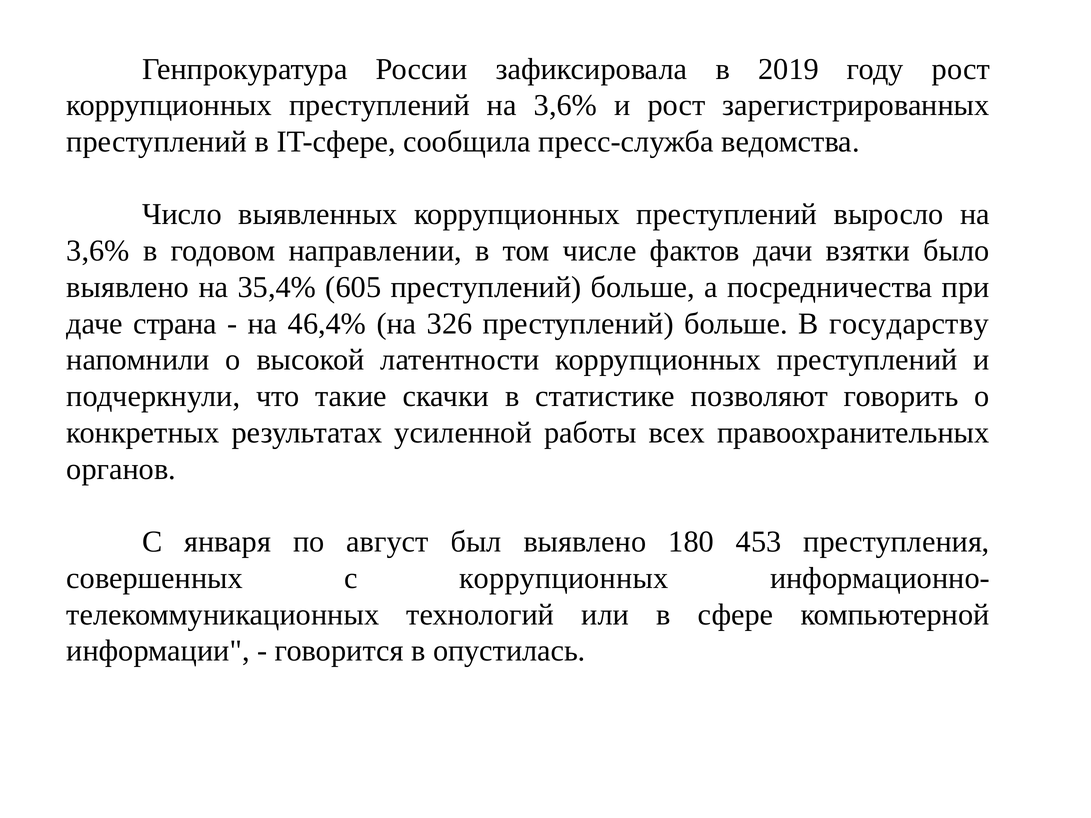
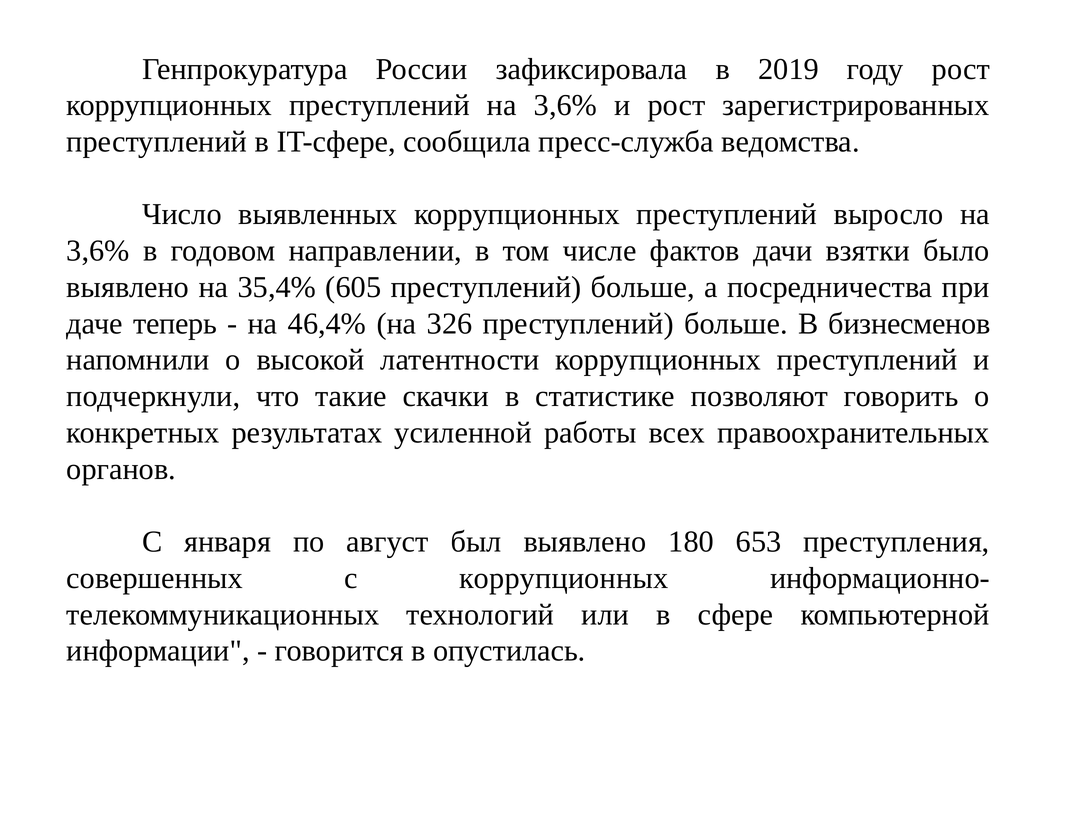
страна: страна -> теперь
государству: государству -> бизнесменов
453: 453 -> 653
